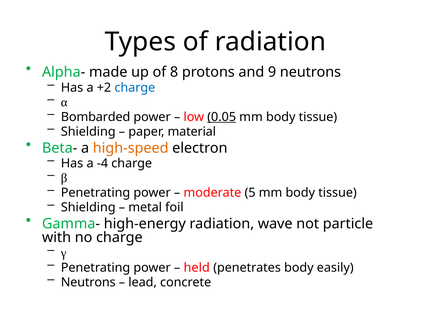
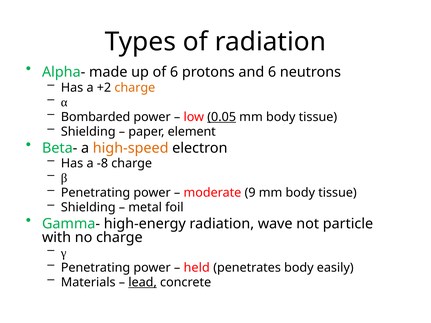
of 8: 8 -> 6
and 9: 9 -> 6
charge at (135, 88) colour: blue -> orange
material: material -> element
-4: -4 -> -8
5: 5 -> 9
Neutrons at (88, 283): Neutrons -> Materials
lead underline: none -> present
